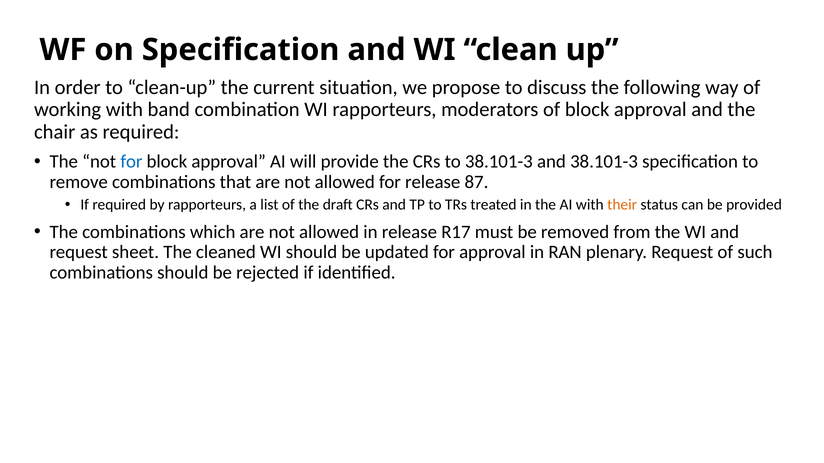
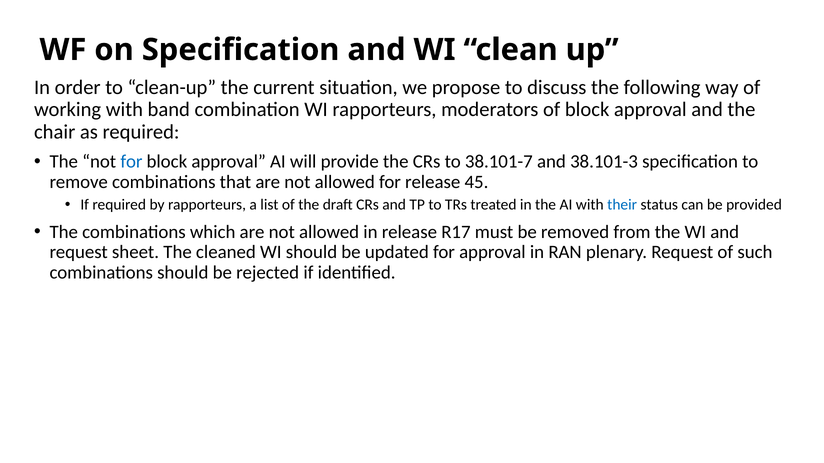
to 38.101-3: 38.101-3 -> 38.101-7
87: 87 -> 45
their colour: orange -> blue
